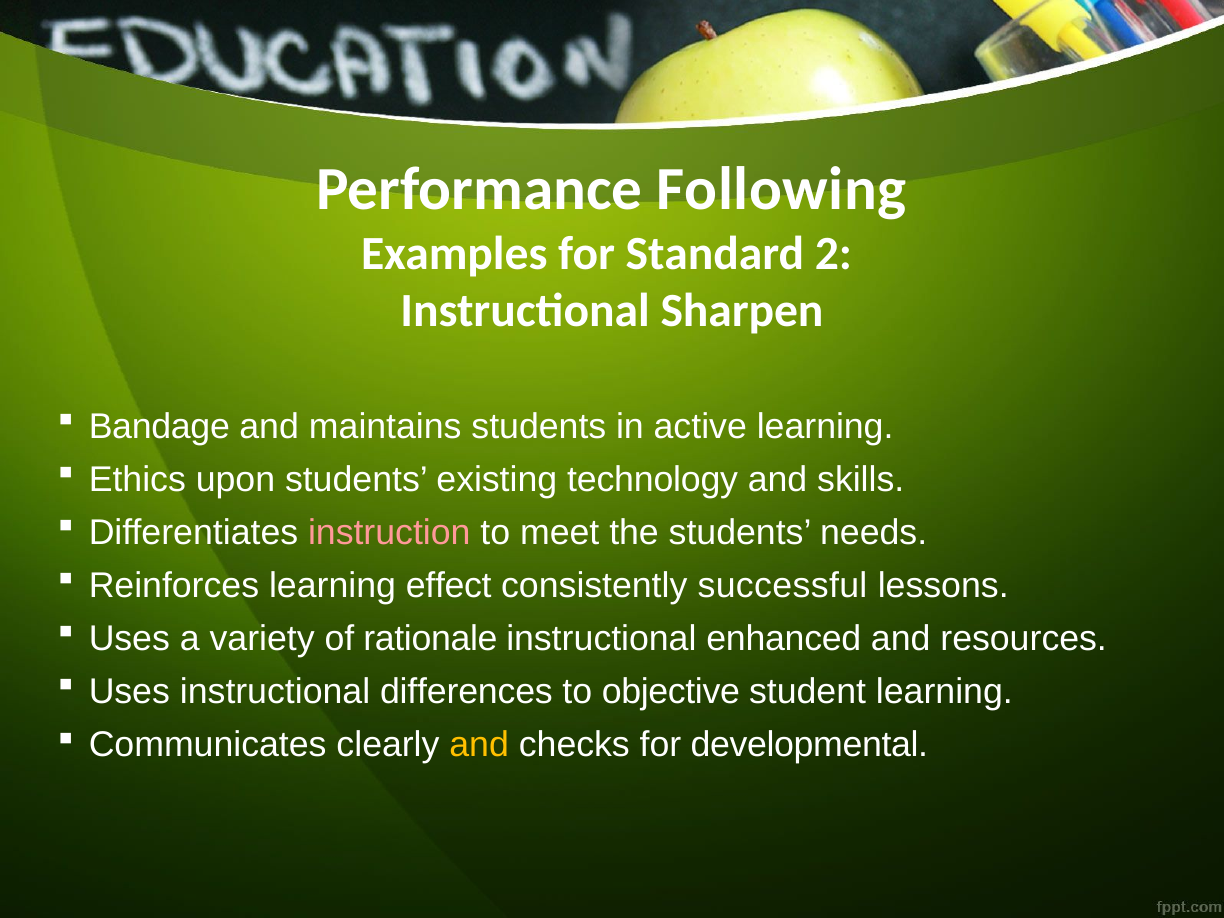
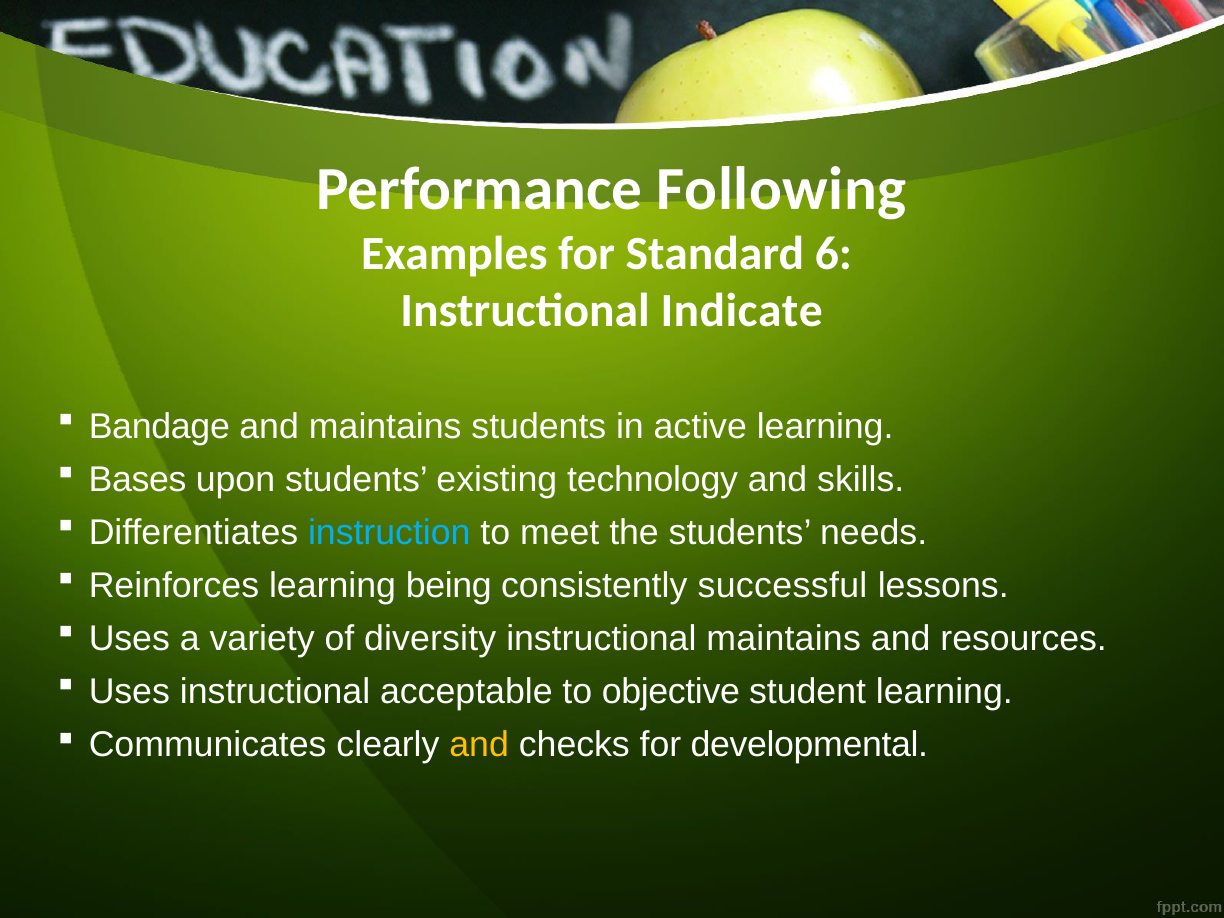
2: 2 -> 6
Sharpen: Sharpen -> Indicate
Ethics: Ethics -> Bases
instruction colour: pink -> light blue
effect: effect -> being
rationale: rationale -> diversity
instructional enhanced: enhanced -> maintains
differences: differences -> acceptable
